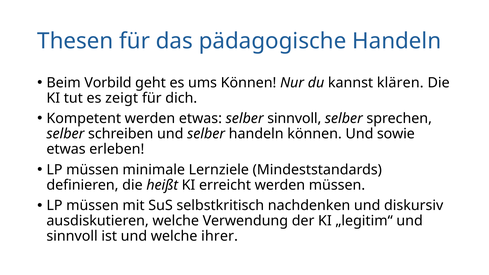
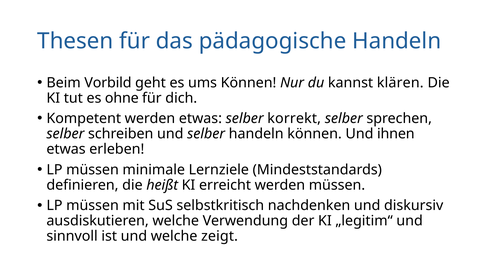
zeigt: zeigt -> ohne
selber sinnvoll: sinnvoll -> korrekt
sowie: sowie -> ihnen
ihrer: ihrer -> zeigt
